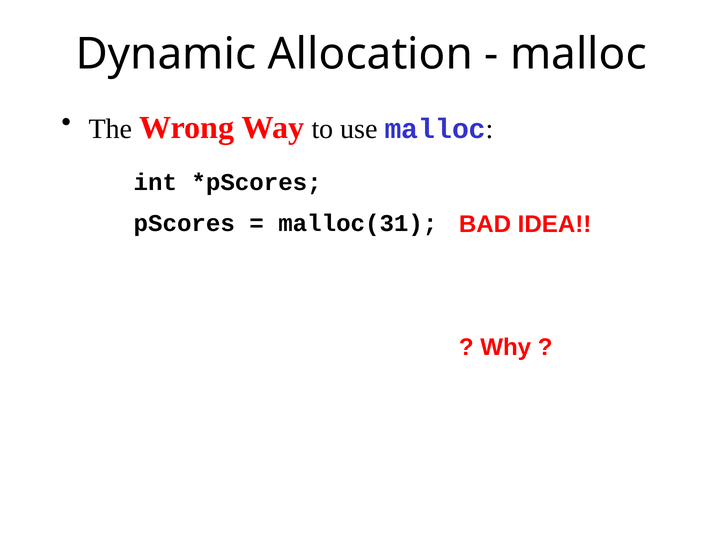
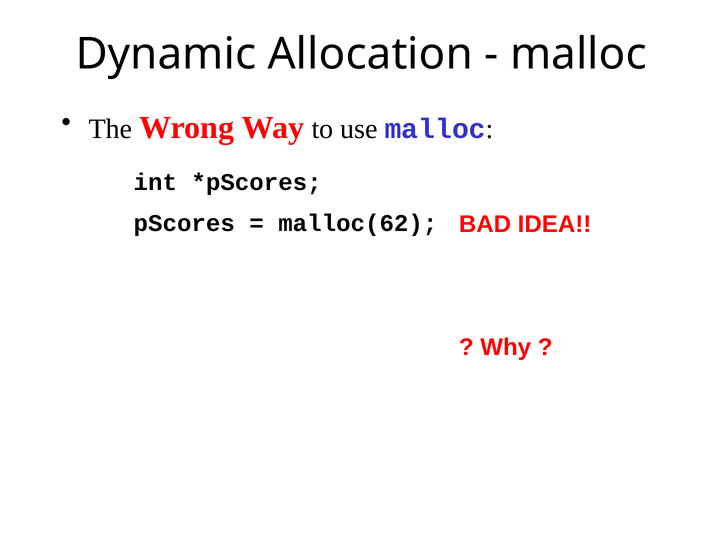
malloc(31: malloc(31 -> malloc(62
